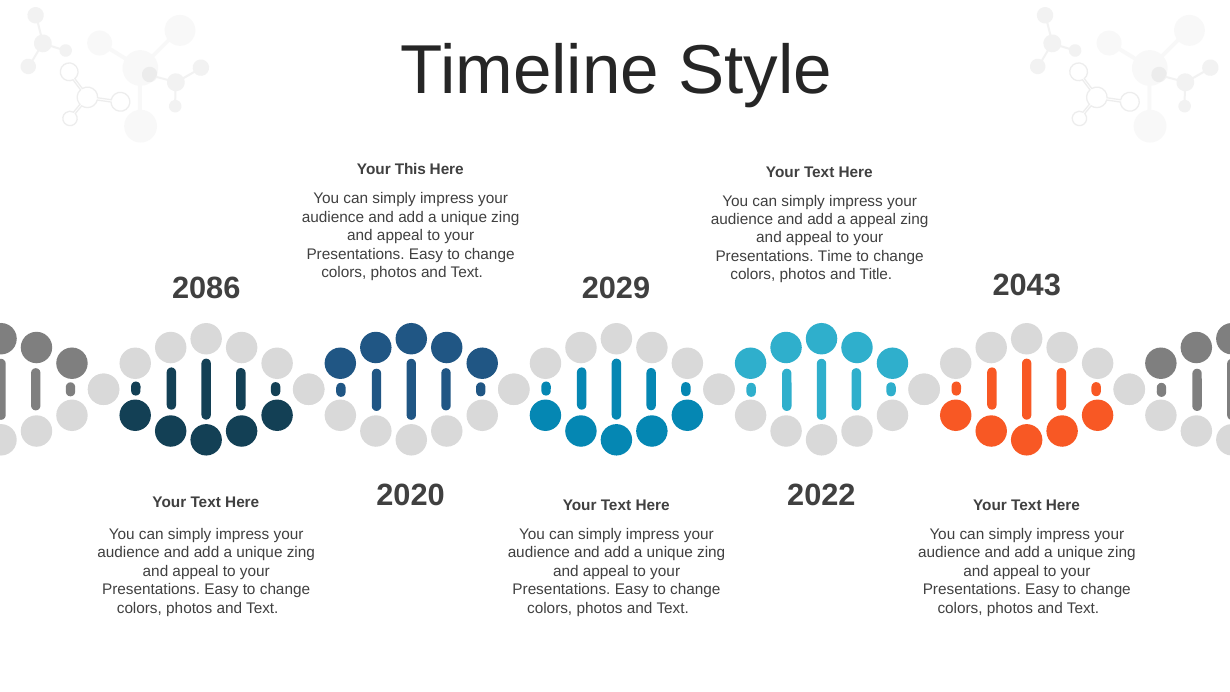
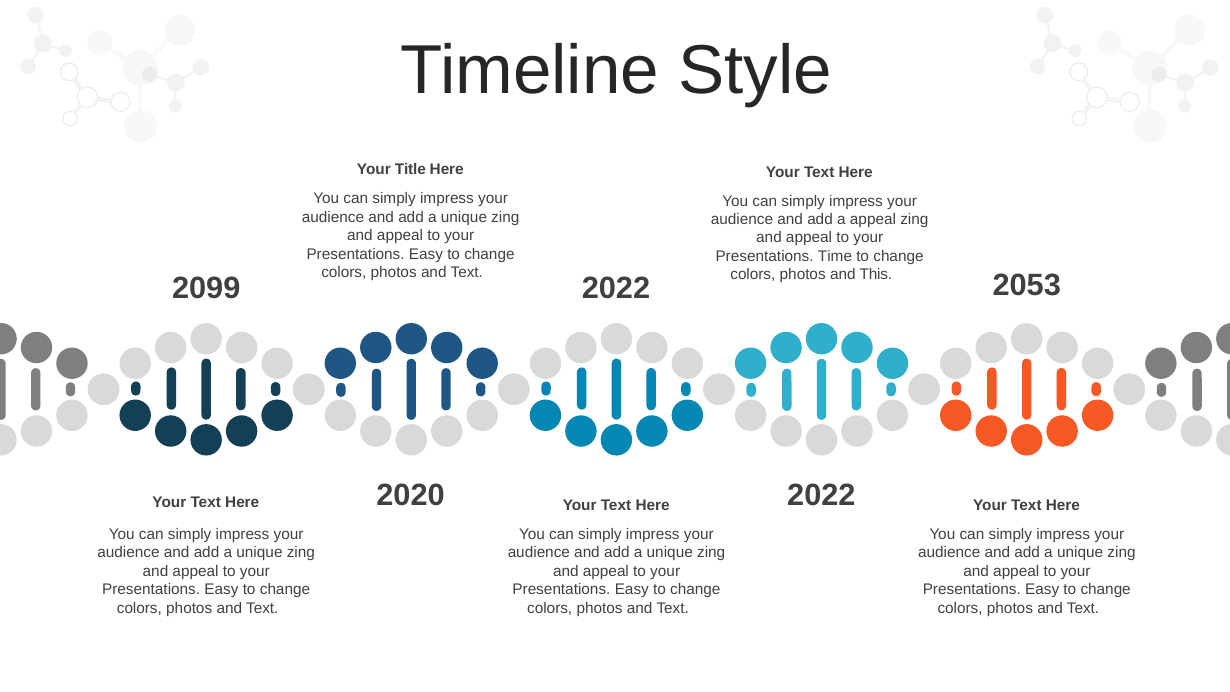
This: This -> Title
Title: Title -> This
2043: 2043 -> 2053
2086: 2086 -> 2099
2029 at (616, 288): 2029 -> 2022
